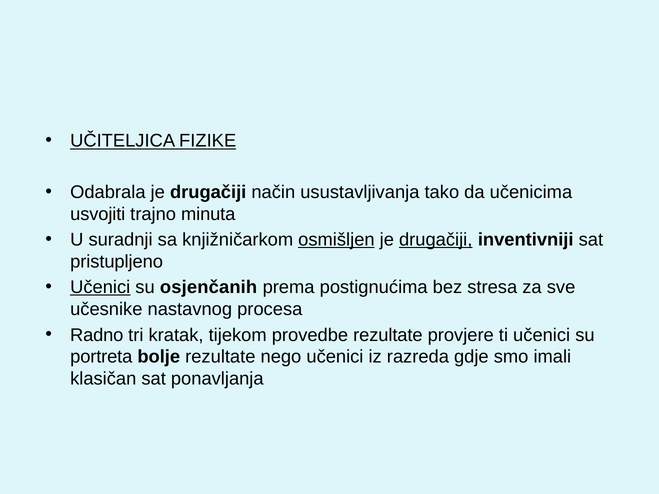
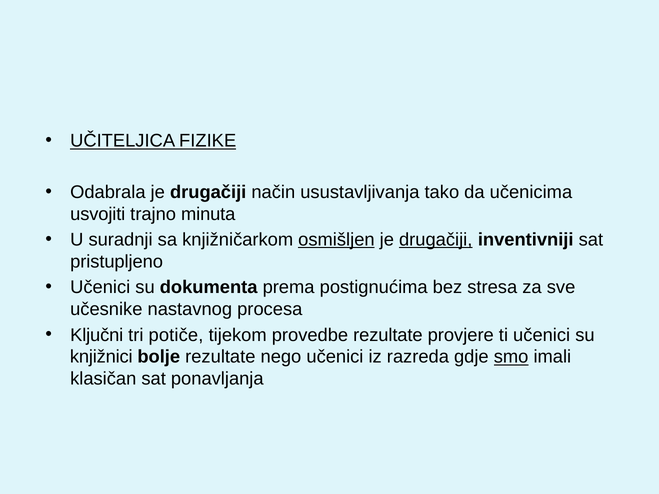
Učenici at (100, 287) underline: present -> none
osjenčanih: osjenčanih -> dokumenta
Radno: Radno -> Ključni
kratak: kratak -> potiče
portreta: portreta -> knjižnici
smo underline: none -> present
